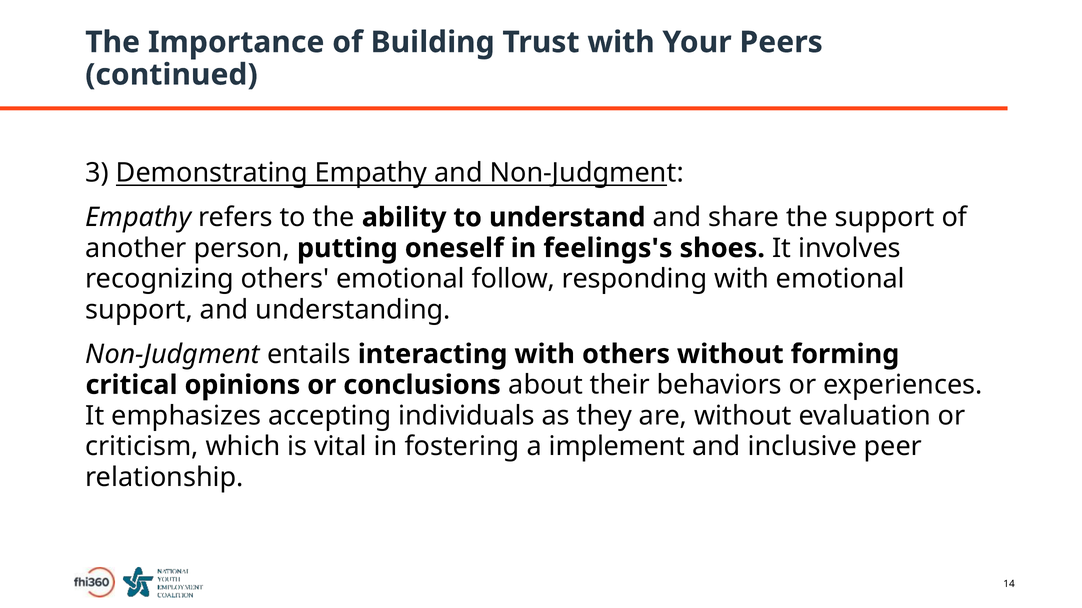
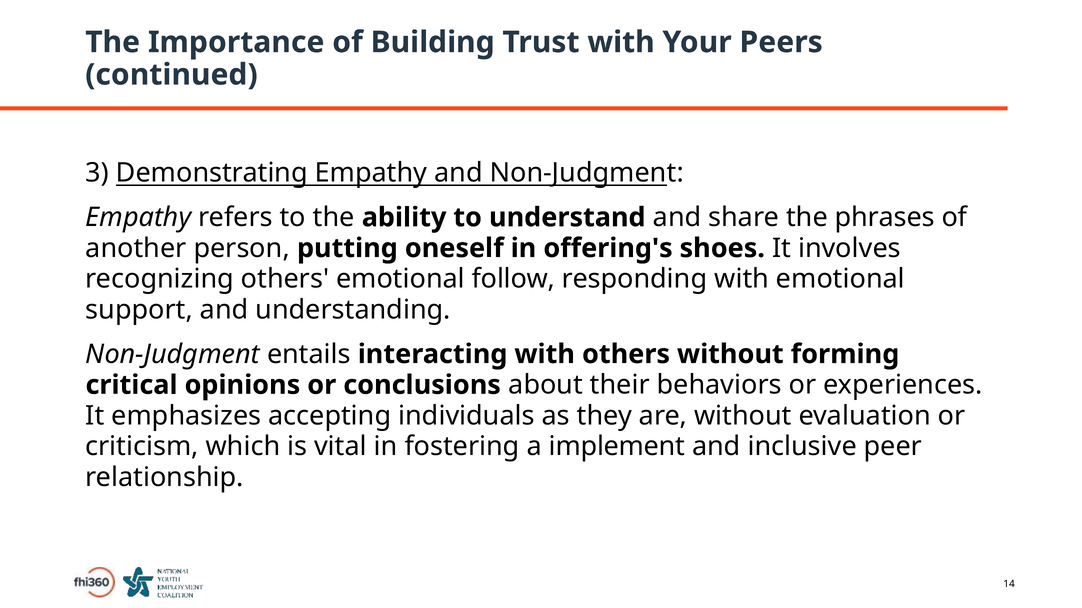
the support: support -> phrases
feelings's: feelings's -> offering's
